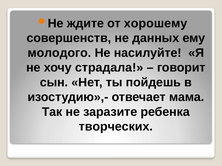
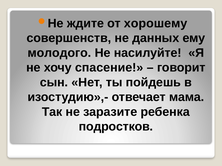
страдала: страдала -> спасение
творческих: творческих -> подростков
